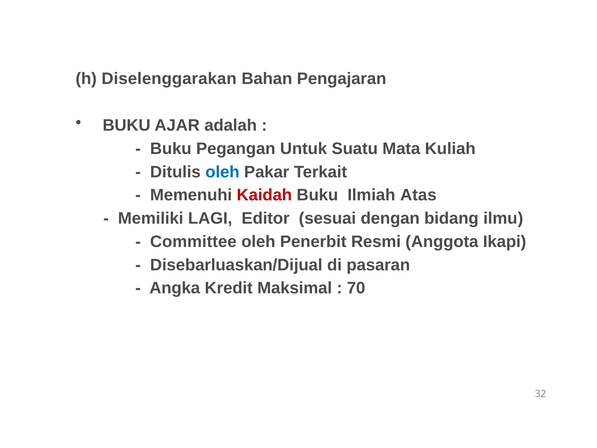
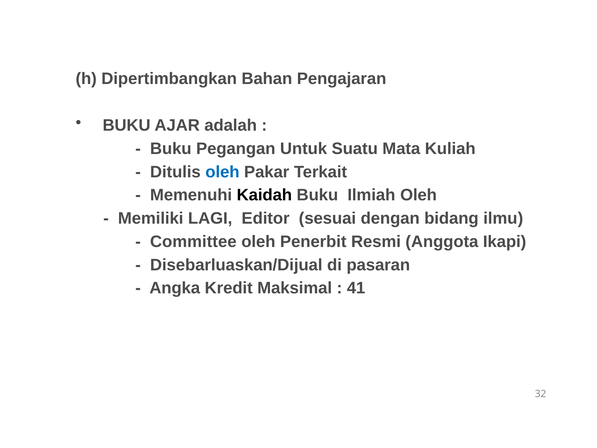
Diselenggarakan: Diselenggarakan -> Dipertimbangkan
Kaidah colour: red -> black
Ilmiah Atas: Atas -> Oleh
70: 70 -> 41
